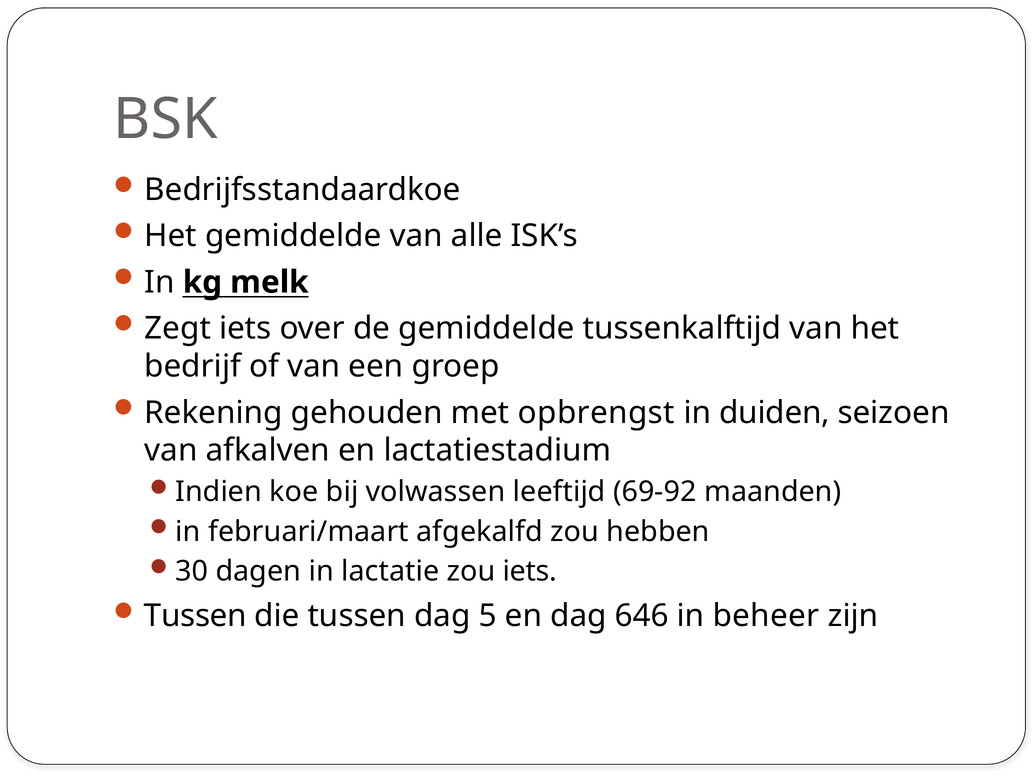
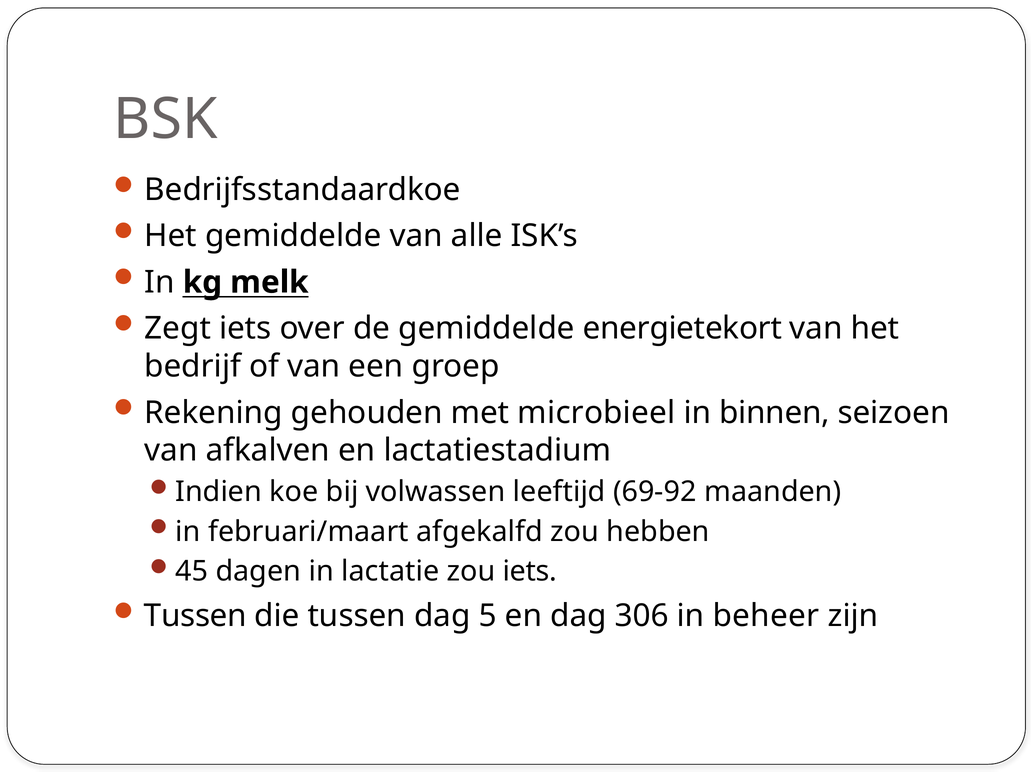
tussenkalftijd: tussenkalftijd -> energietekort
opbrengst: opbrengst -> microbieel
duiden: duiden -> binnen
30: 30 -> 45
646: 646 -> 306
